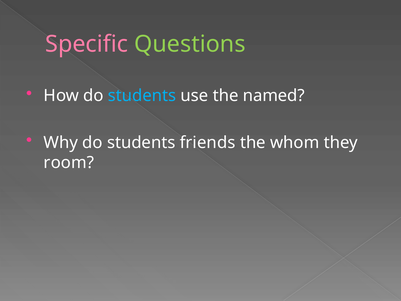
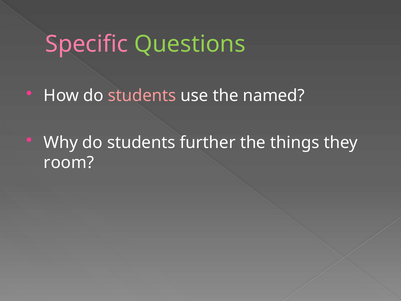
students at (142, 96) colour: light blue -> pink
friends: friends -> further
whom: whom -> things
